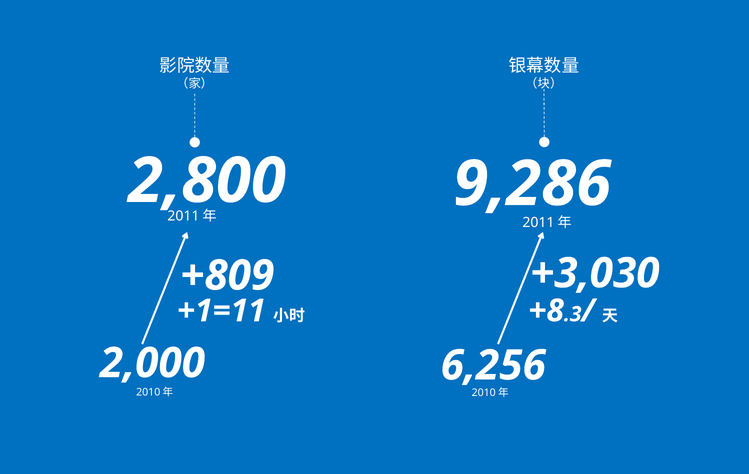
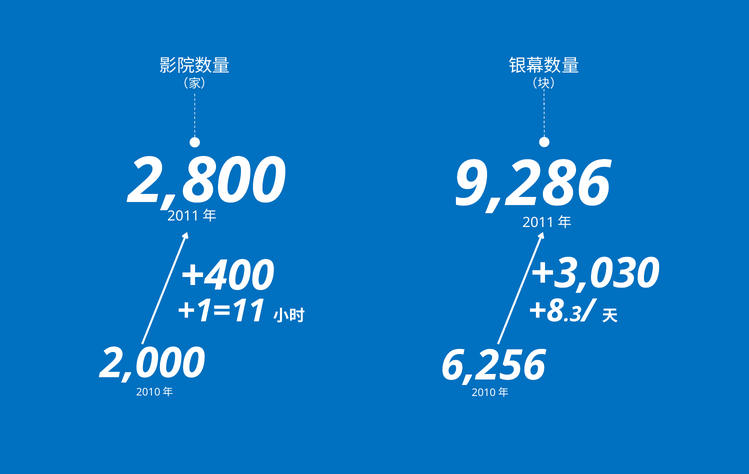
+809: +809 -> +400
